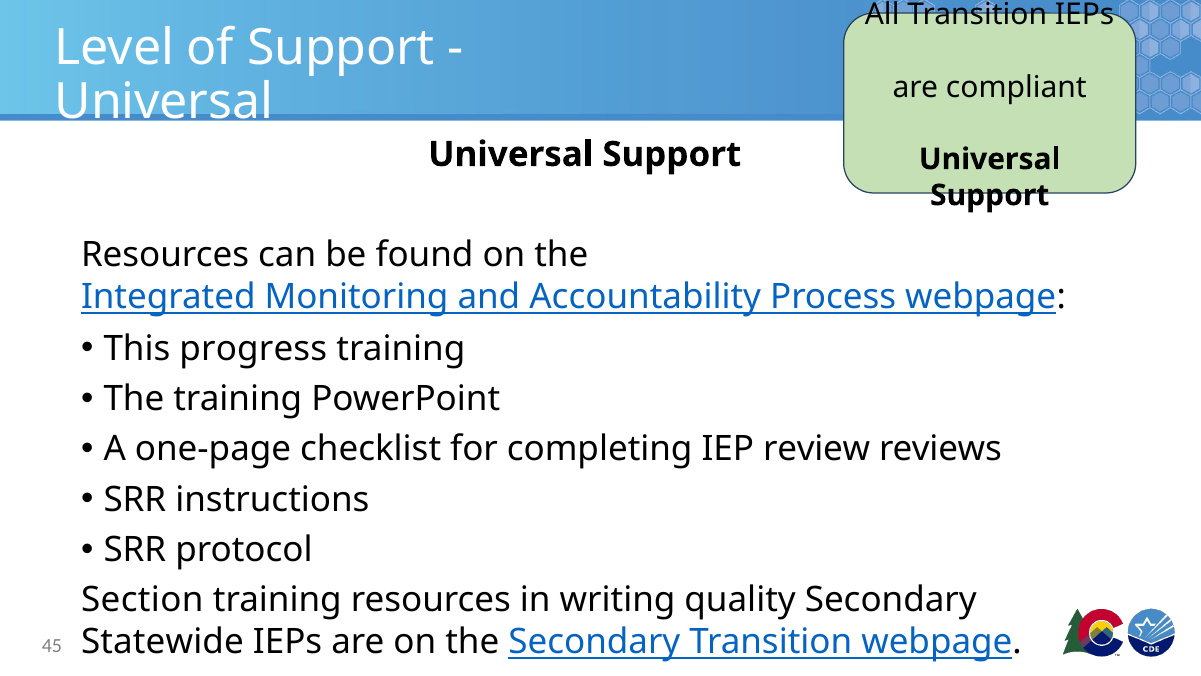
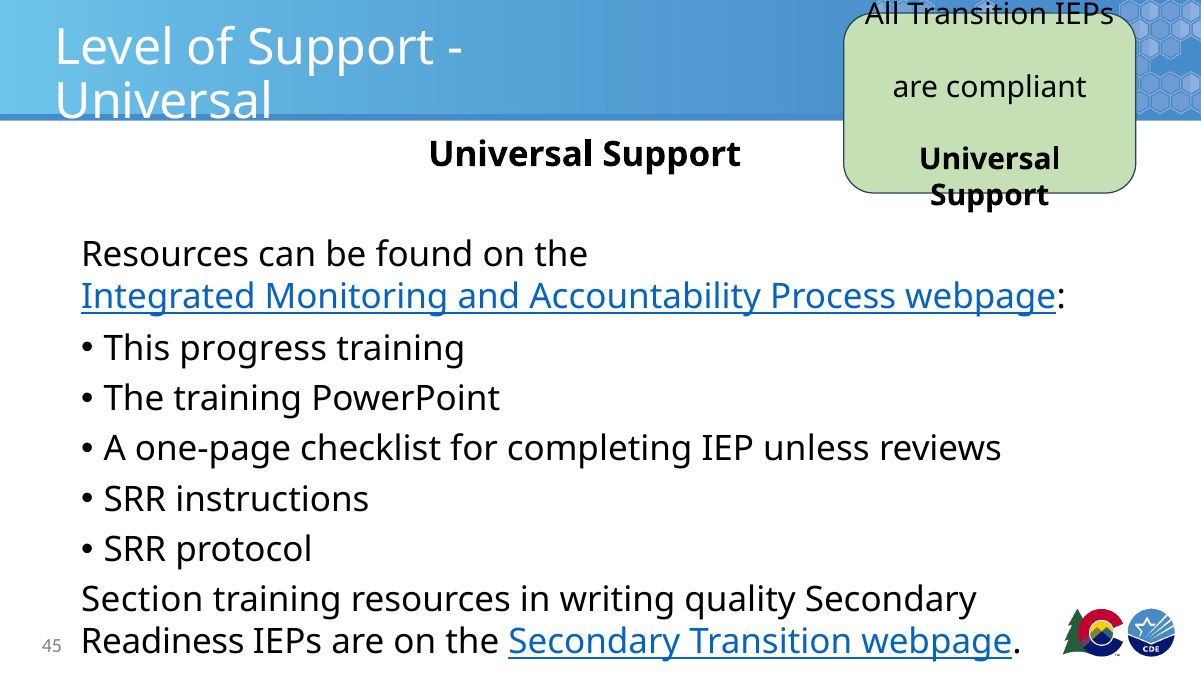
review: review -> unless
Statewide: Statewide -> Readiness
